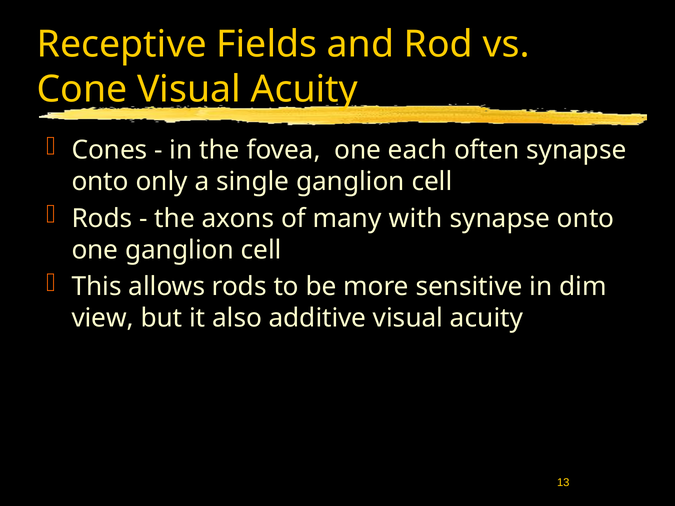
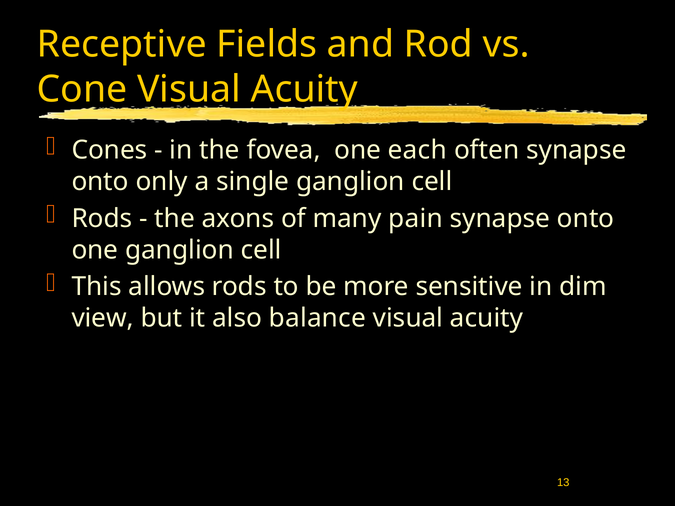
with: with -> pain
additive: additive -> balance
